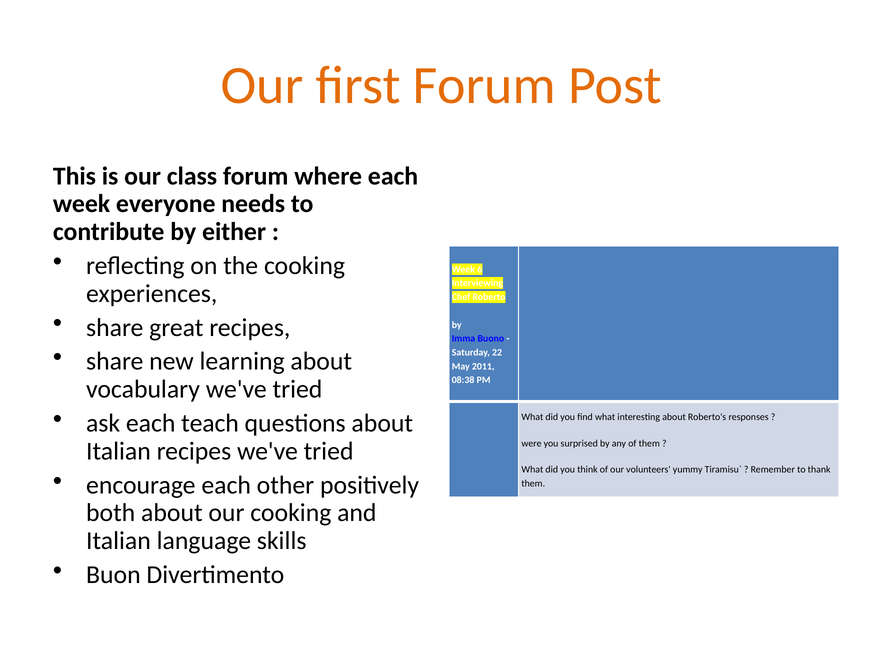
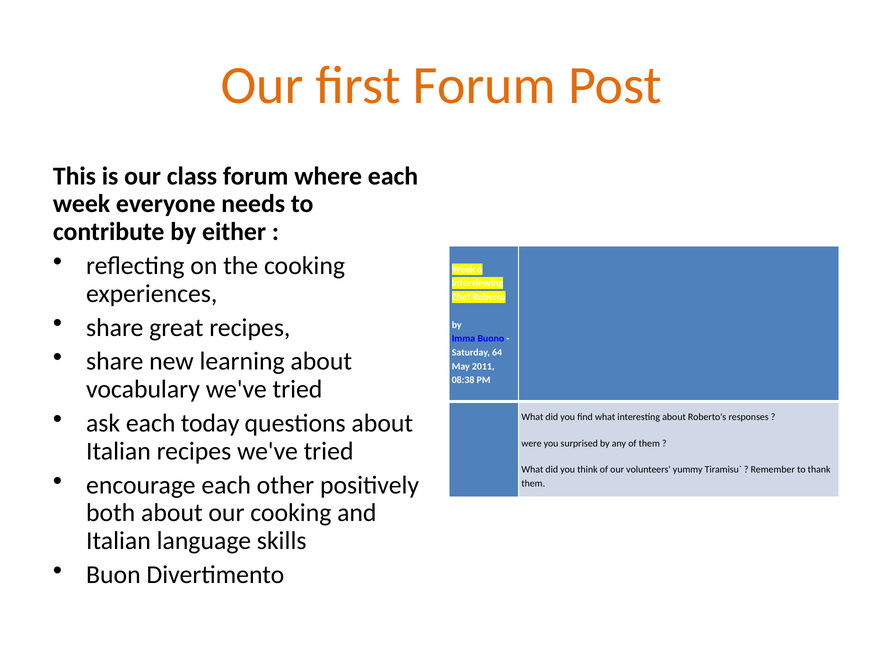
22: 22 -> 64
teach: teach -> today
